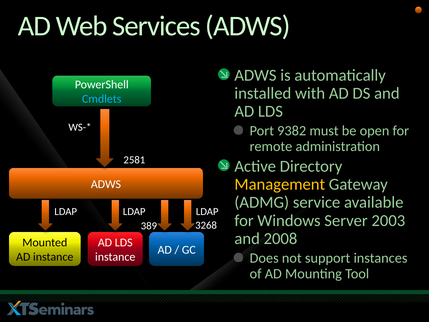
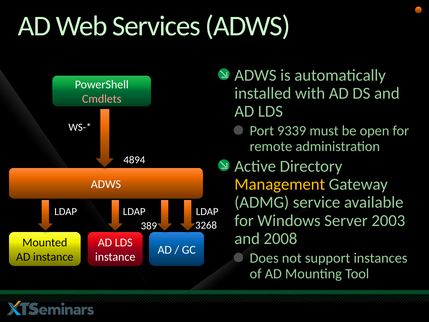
Cmdlets colour: light blue -> pink
9382: 9382 -> 9339
2581: 2581 -> 4894
